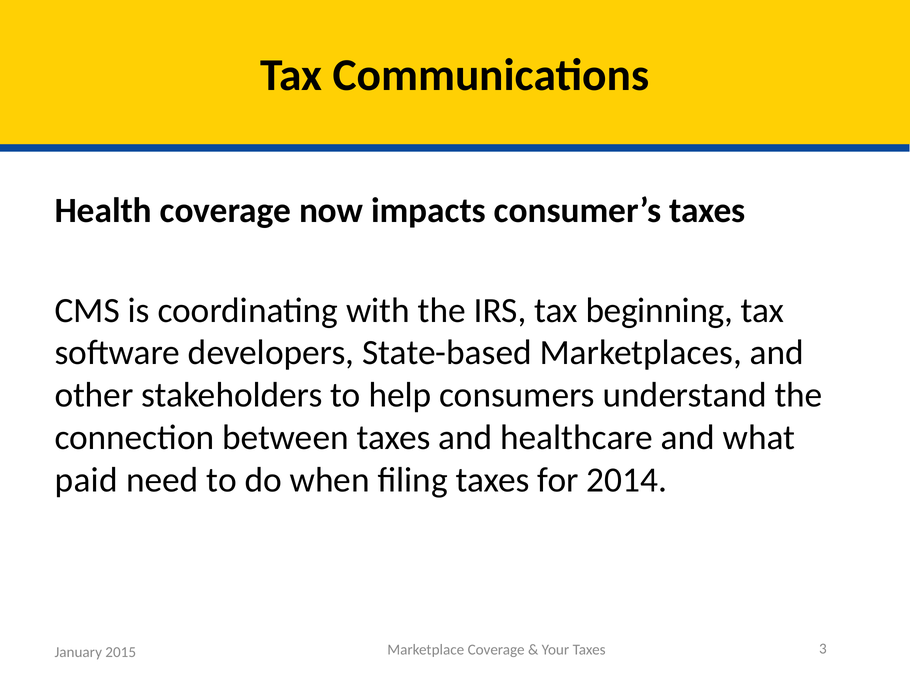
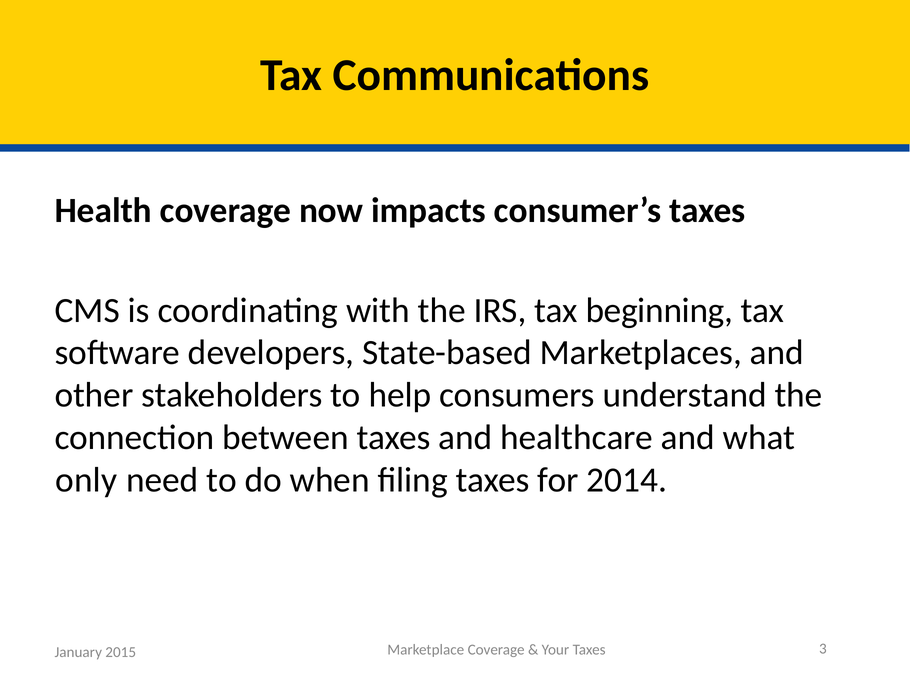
paid: paid -> only
